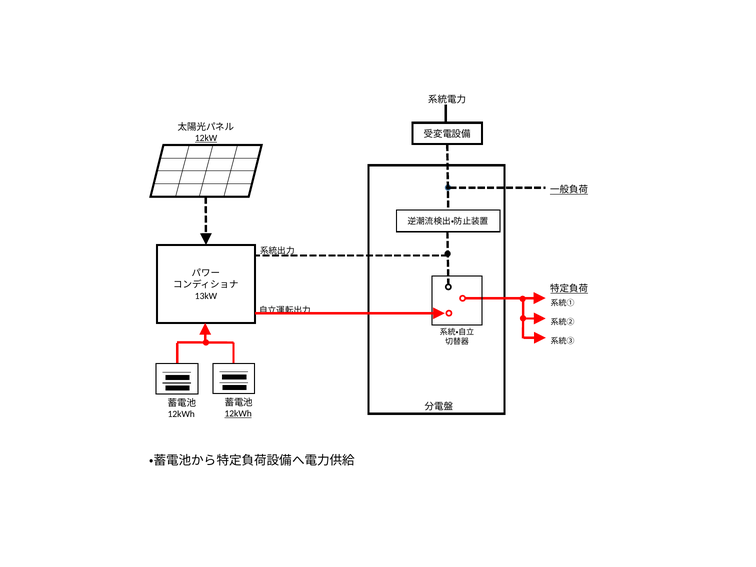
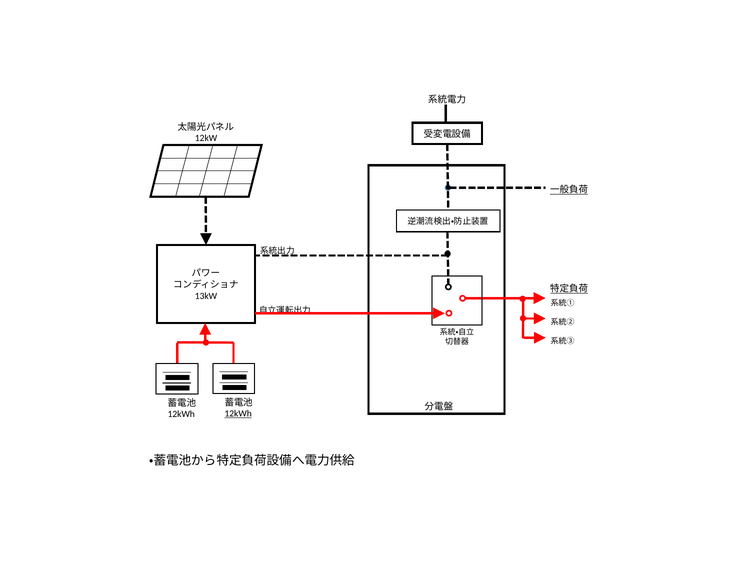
12kW underline: present -> none
